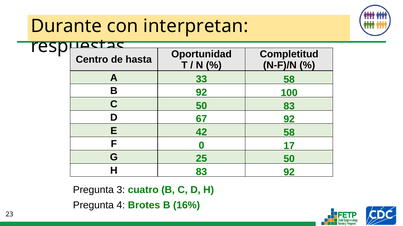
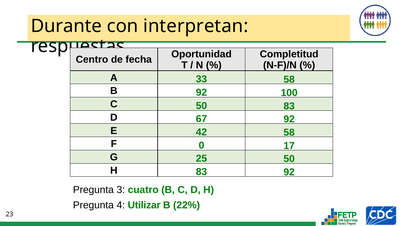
hasta: hasta -> fecha
Brotes: Brotes -> Utilizar
16%: 16% -> 22%
